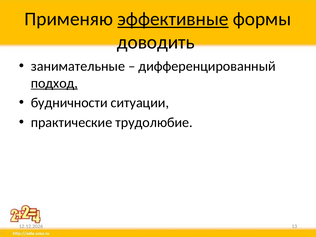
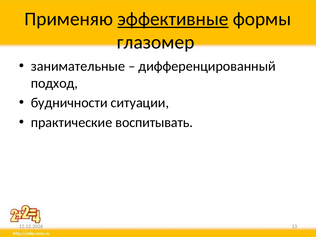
доводить: доводить -> глазомер
подход underline: present -> none
трудолюбие: трудолюбие -> воспитывать
